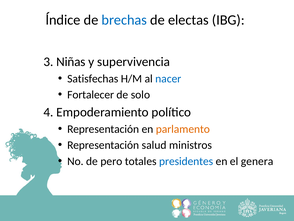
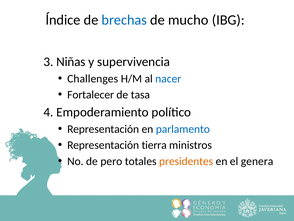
electas: electas -> mucho
Satisfechas: Satisfechas -> Challenges
solo: solo -> tasa
parlamento colour: orange -> blue
salud: salud -> tierra
presidentes colour: blue -> orange
